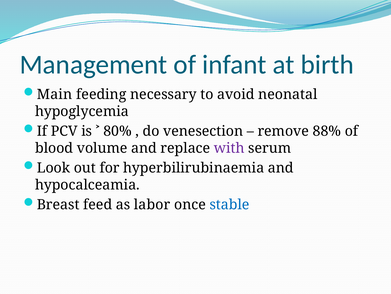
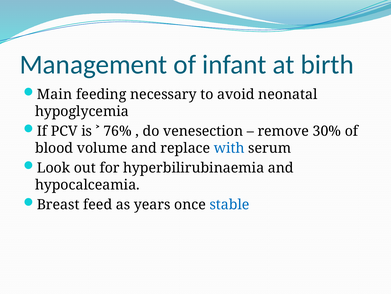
80%: 80% -> 76%
88%: 88% -> 30%
with colour: purple -> blue
labor: labor -> years
